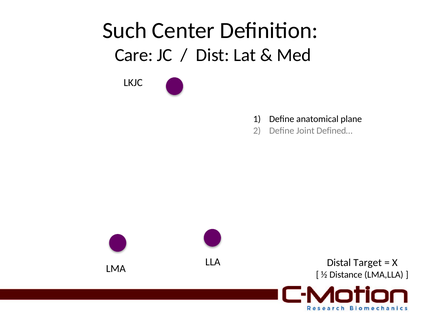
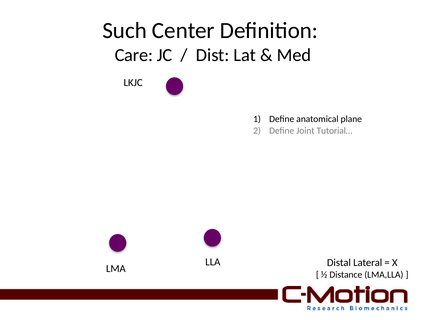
Defined…: Defined… -> Tutorial…
Target: Target -> Lateral
